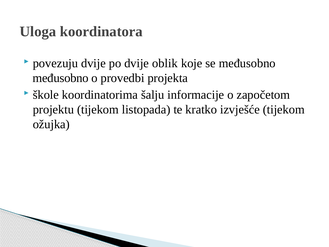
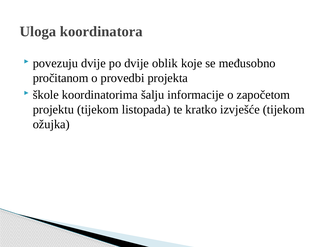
međusobno at (61, 78): međusobno -> pročitanom
